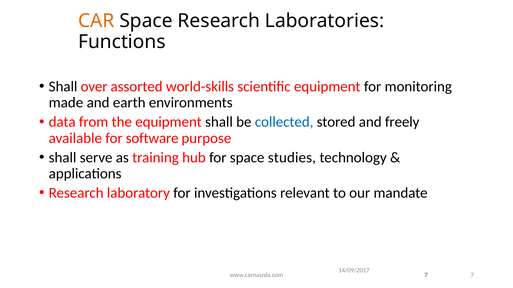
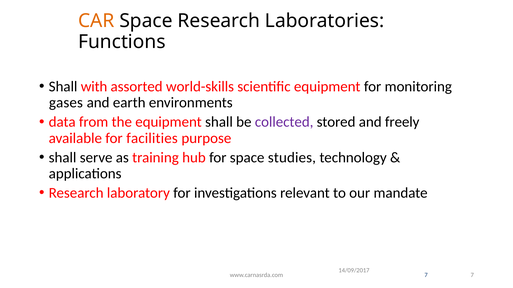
over: over -> with
made: made -> gases
collected colour: blue -> purple
software: software -> facilities
